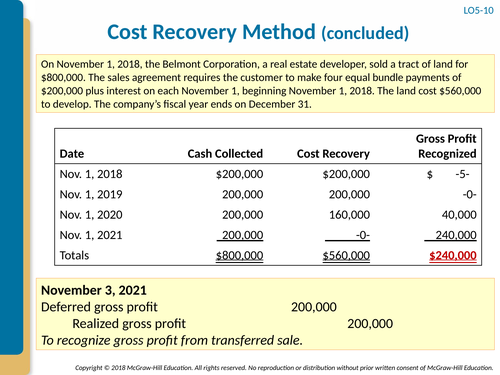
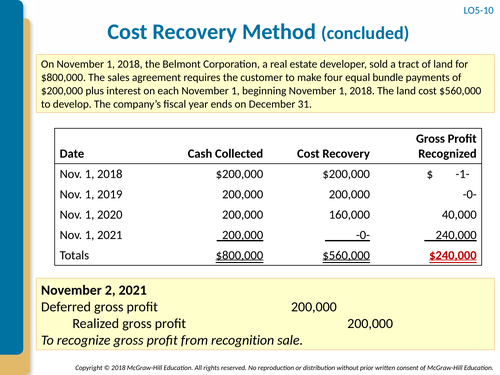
-5-: -5- -> -1-
3: 3 -> 2
transferred: transferred -> recognition
